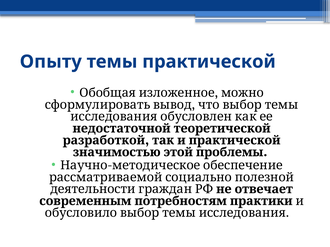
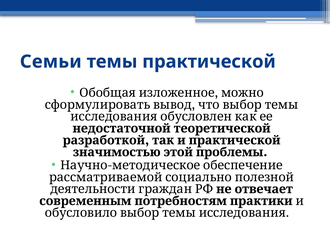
Опыту: Опыту -> Семьи
